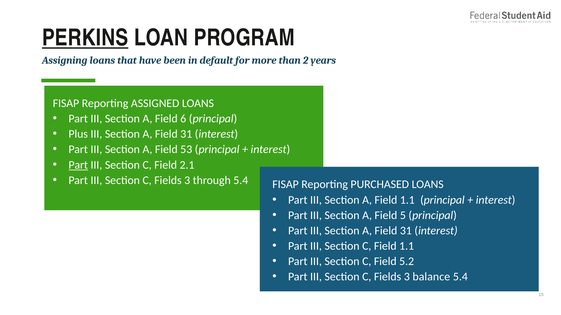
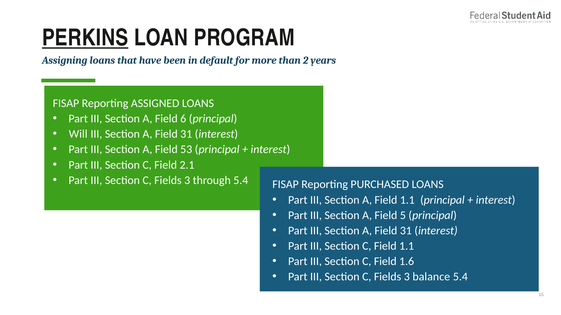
Plus: Plus -> Will
Part at (78, 165) underline: present -> none
5.2: 5.2 -> 1.6
